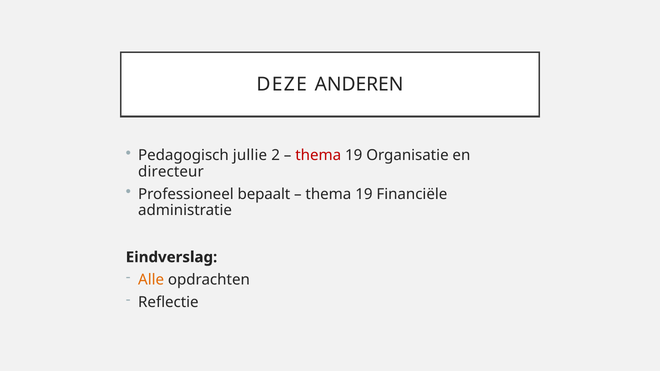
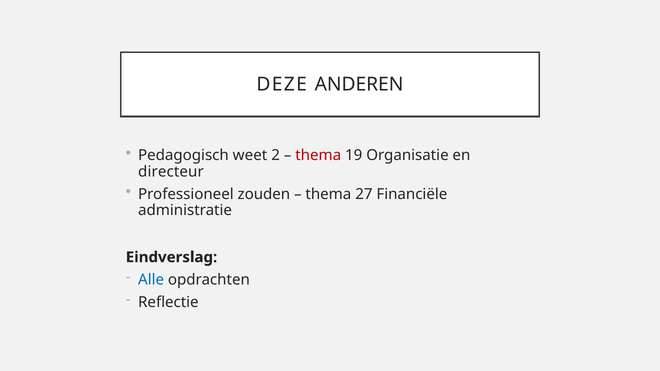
jullie: jullie -> weet
bepaalt: bepaalt -> zouden
19 at (364, 194): 19 -> 27
Alle colour: orange -> blue
